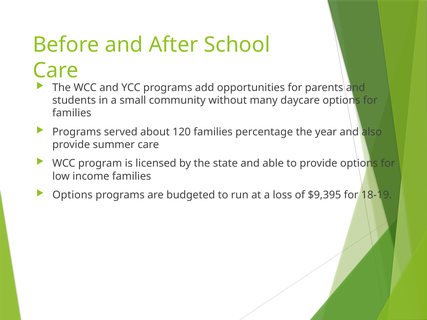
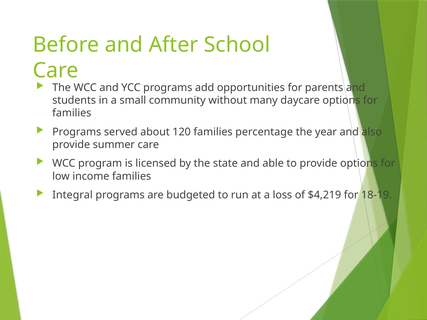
Options at (73, 195): Options -> Integral
$9,395: $9,395 -> $4,219
